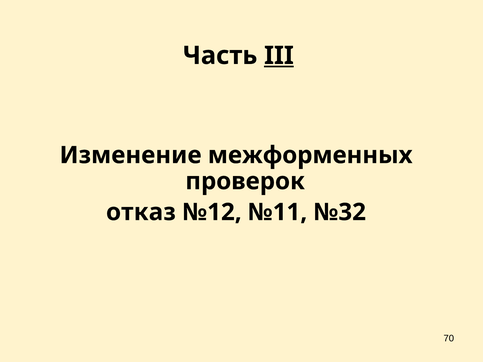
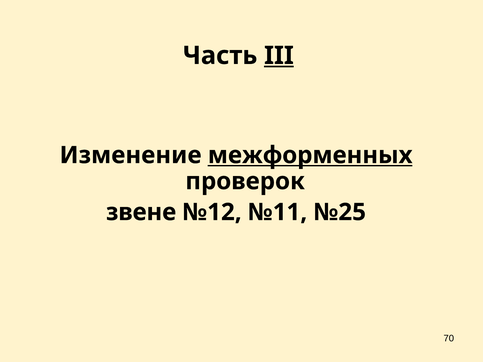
межформенных underline: none -> present
отказ: отказ -> звене
№32: №32 -> №25
